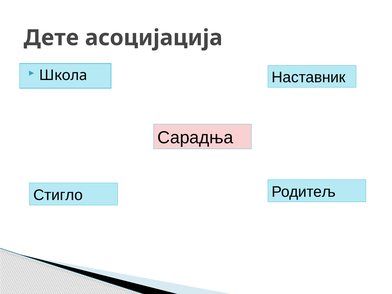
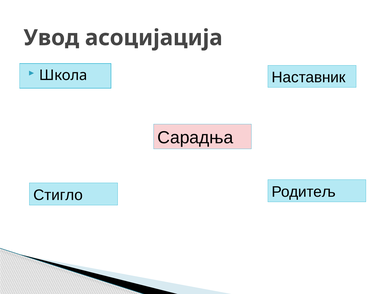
Дете: Дете -> Увод
